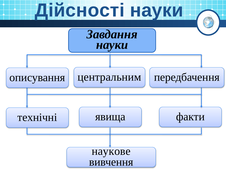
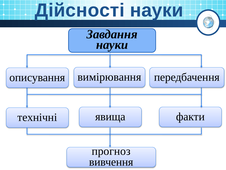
центральним: центральним -> вимірювання
наукове: наукове -> прогноз
